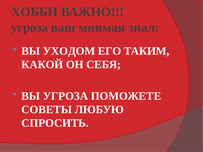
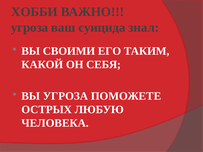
мнимая: мнимая -> суицида
УХОДОМ: УХОДОМ -> СВОИМИ
СОВЕТЫ: СОВЕТЫ -> ОСТРЫХ
СПРОСИТЬ: СПРОСИТЬ -> ЧЕЛОВЕКА
